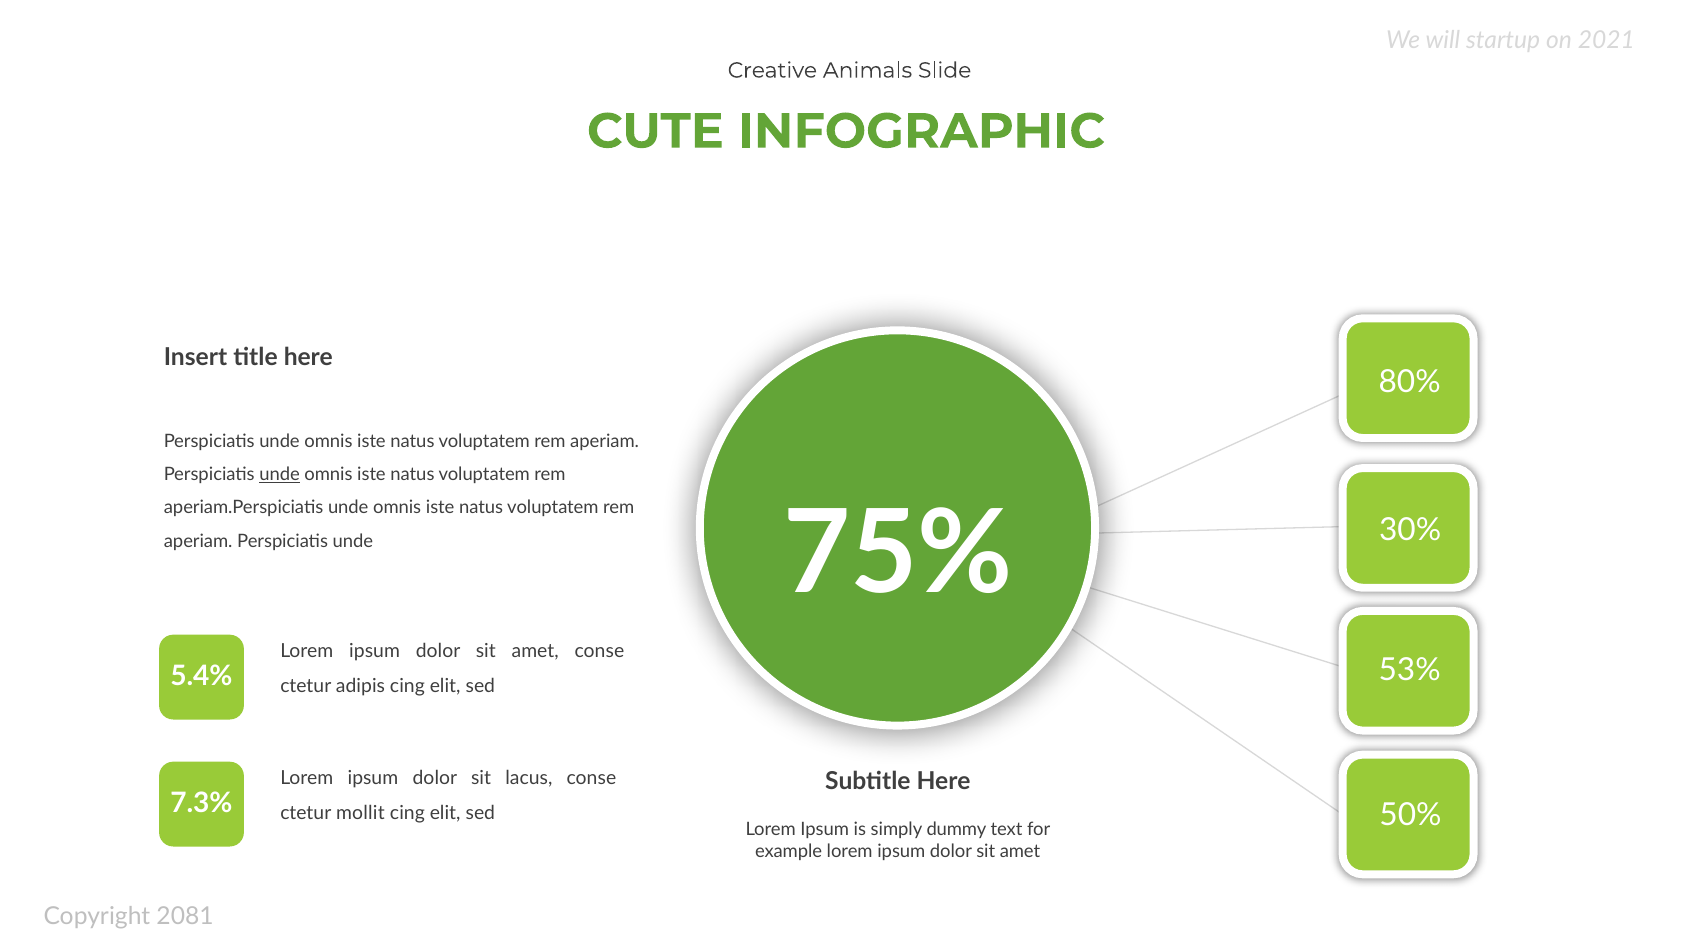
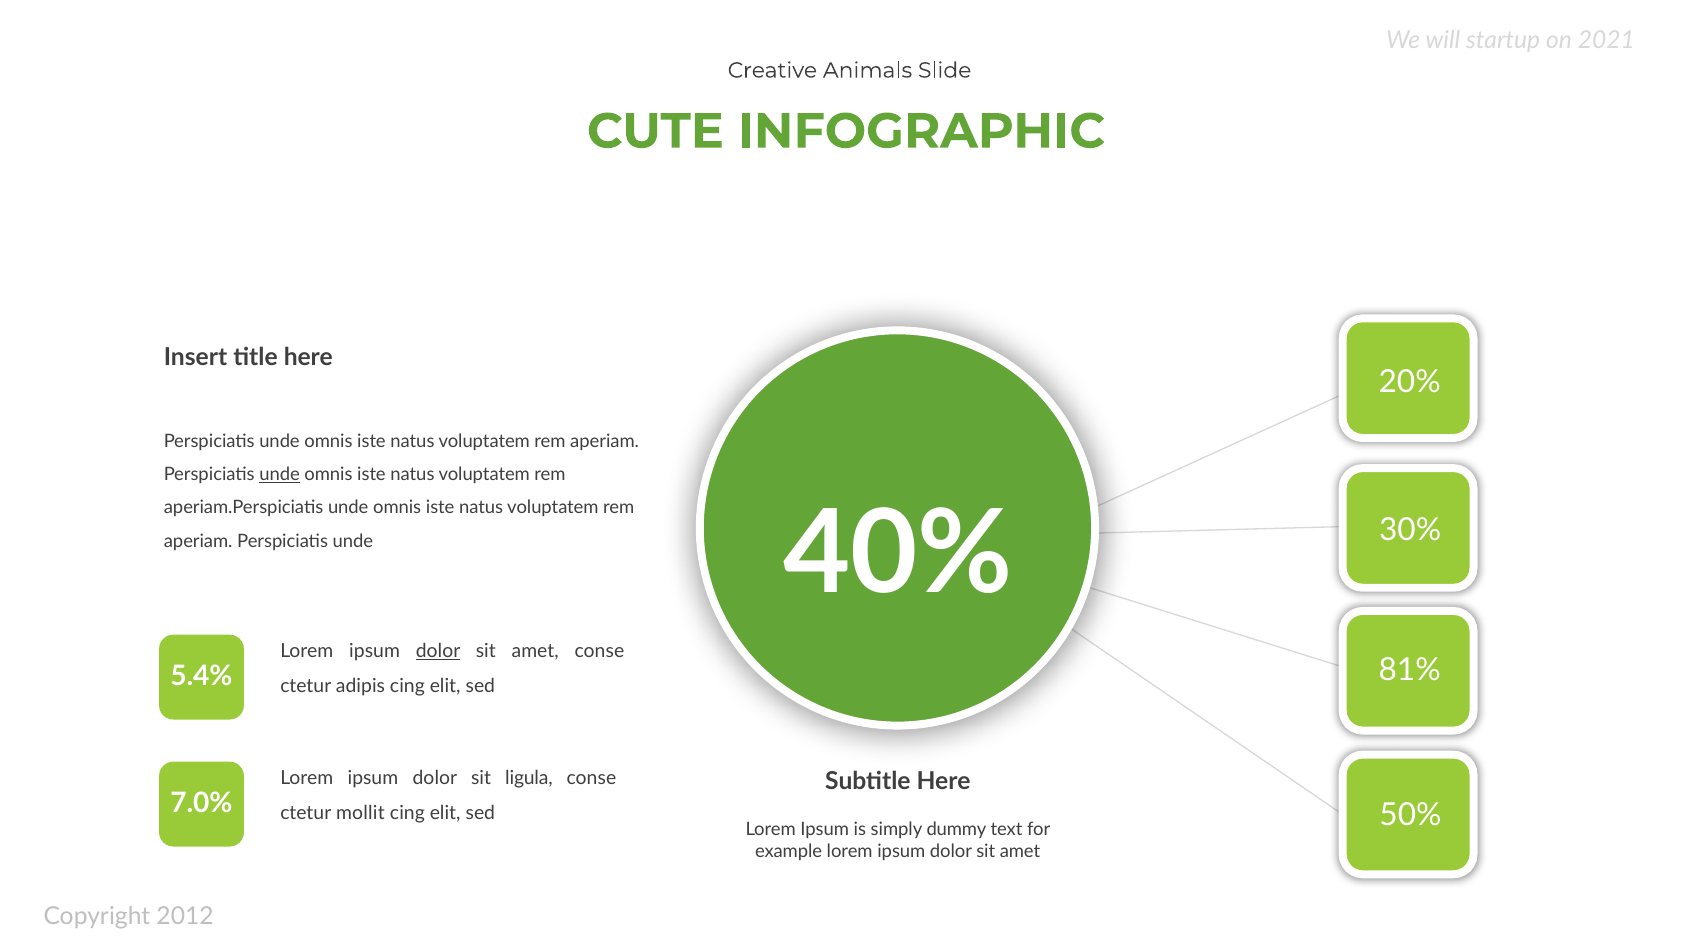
80%: 80% -> 20%
75%: 75% -> 40%
dolor at (438, 651) underline: none -> present
53%: 53% -> 81%
lacus: lacus -> ligula
7.3%: 7.3% -> 7.0%
2081: 2081 -> 2012
